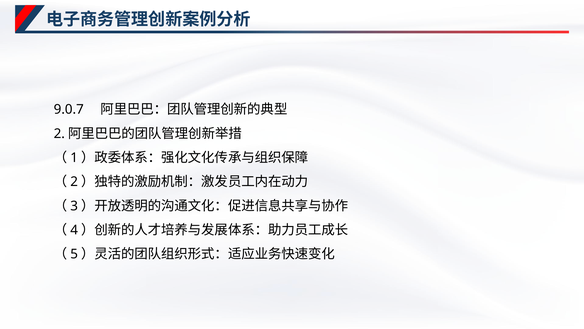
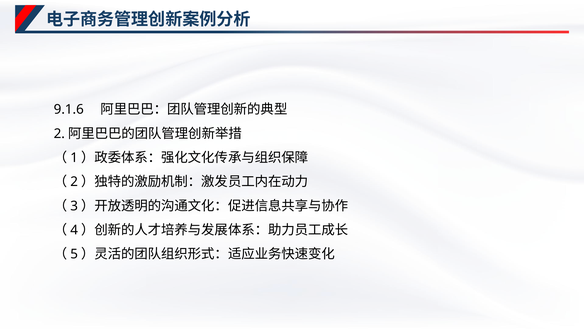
9.0.7: 9.0.7 -> 9.1.6
